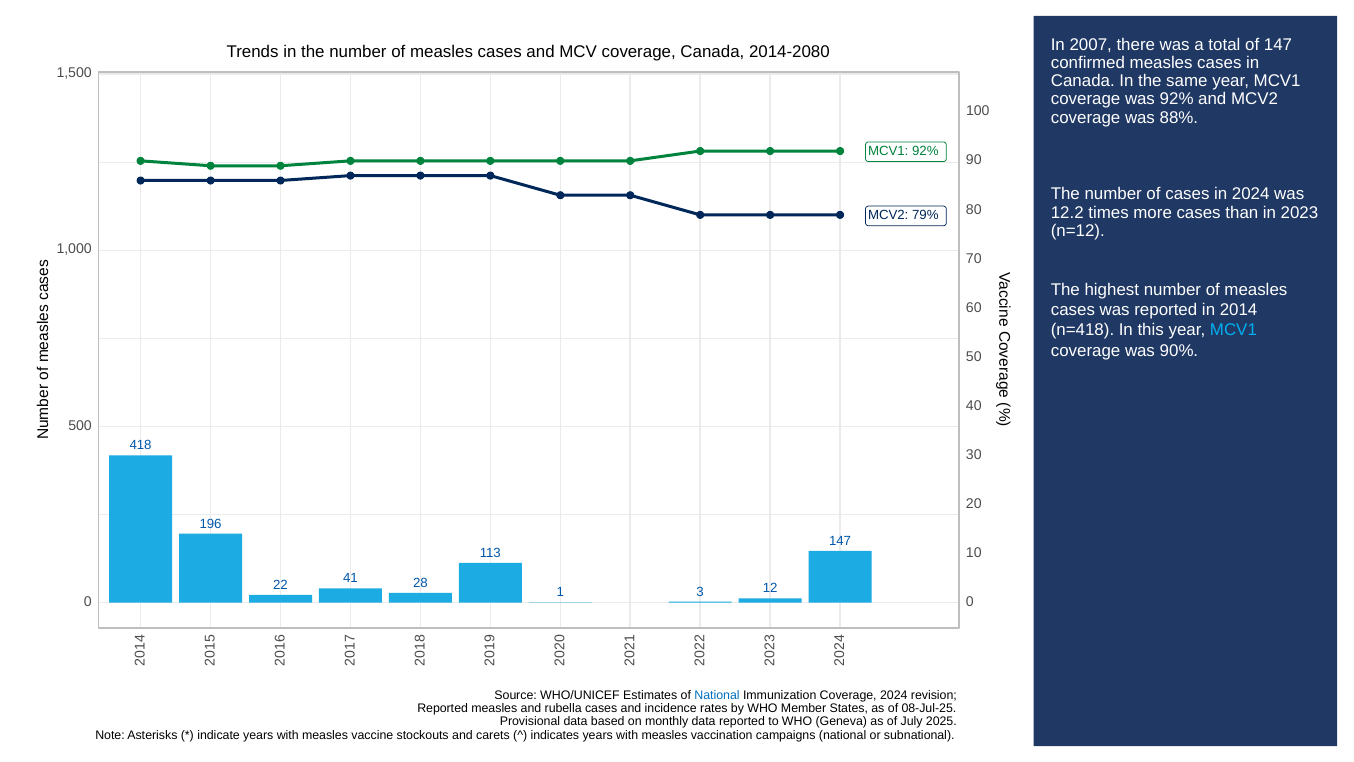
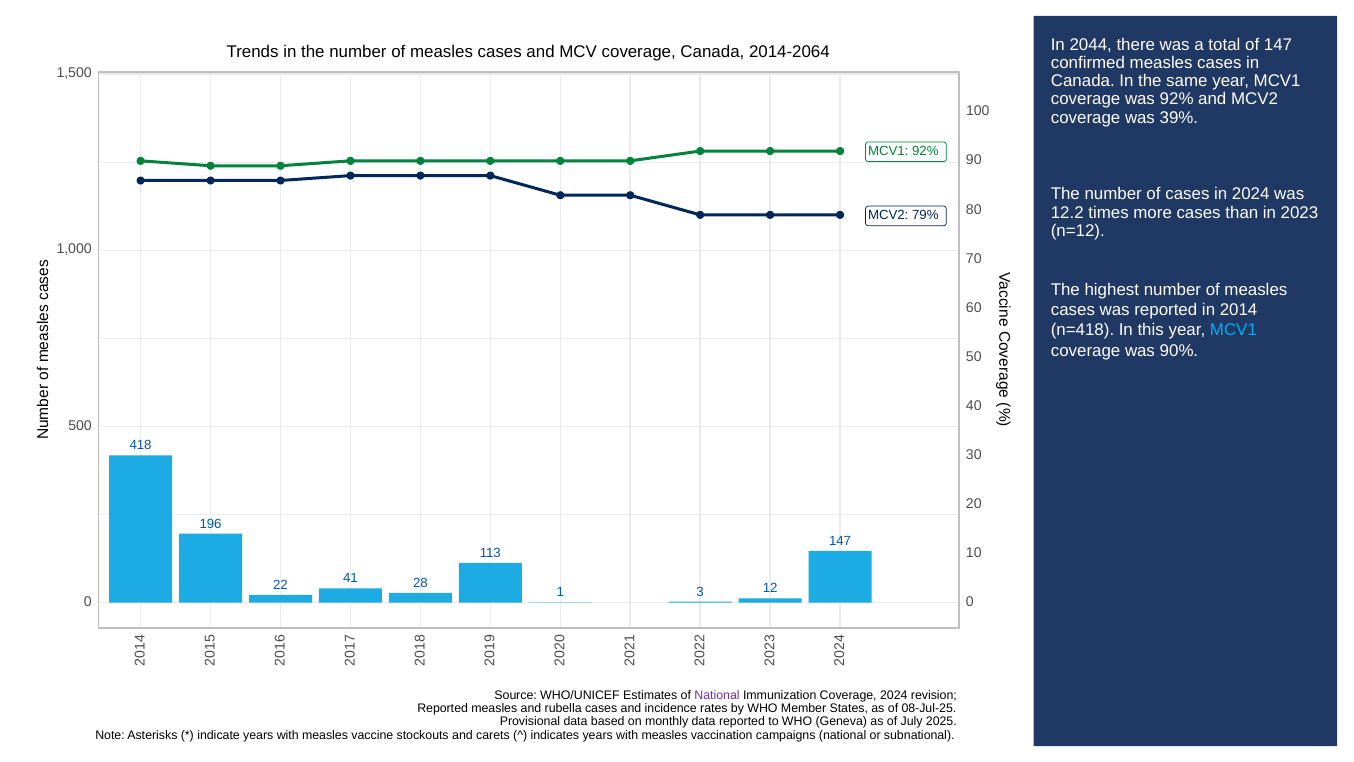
2007: 2007 -> 2044
2014-2080: 2014-2080 -> 2014-2064
88%: 88% -> 39%
National at (717, 695) colour: blue -> purple
